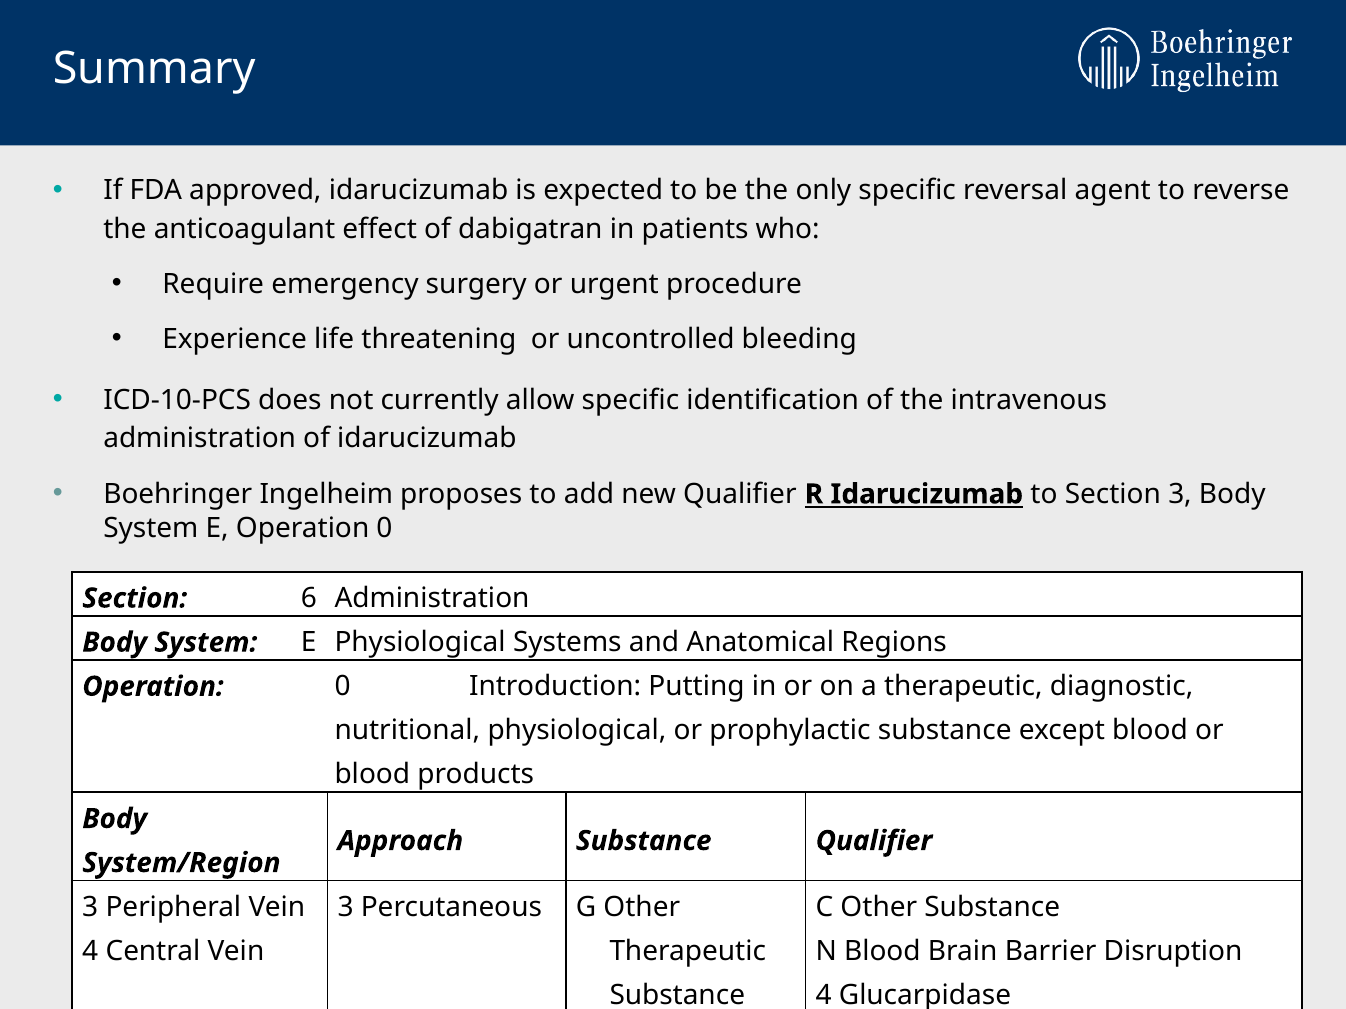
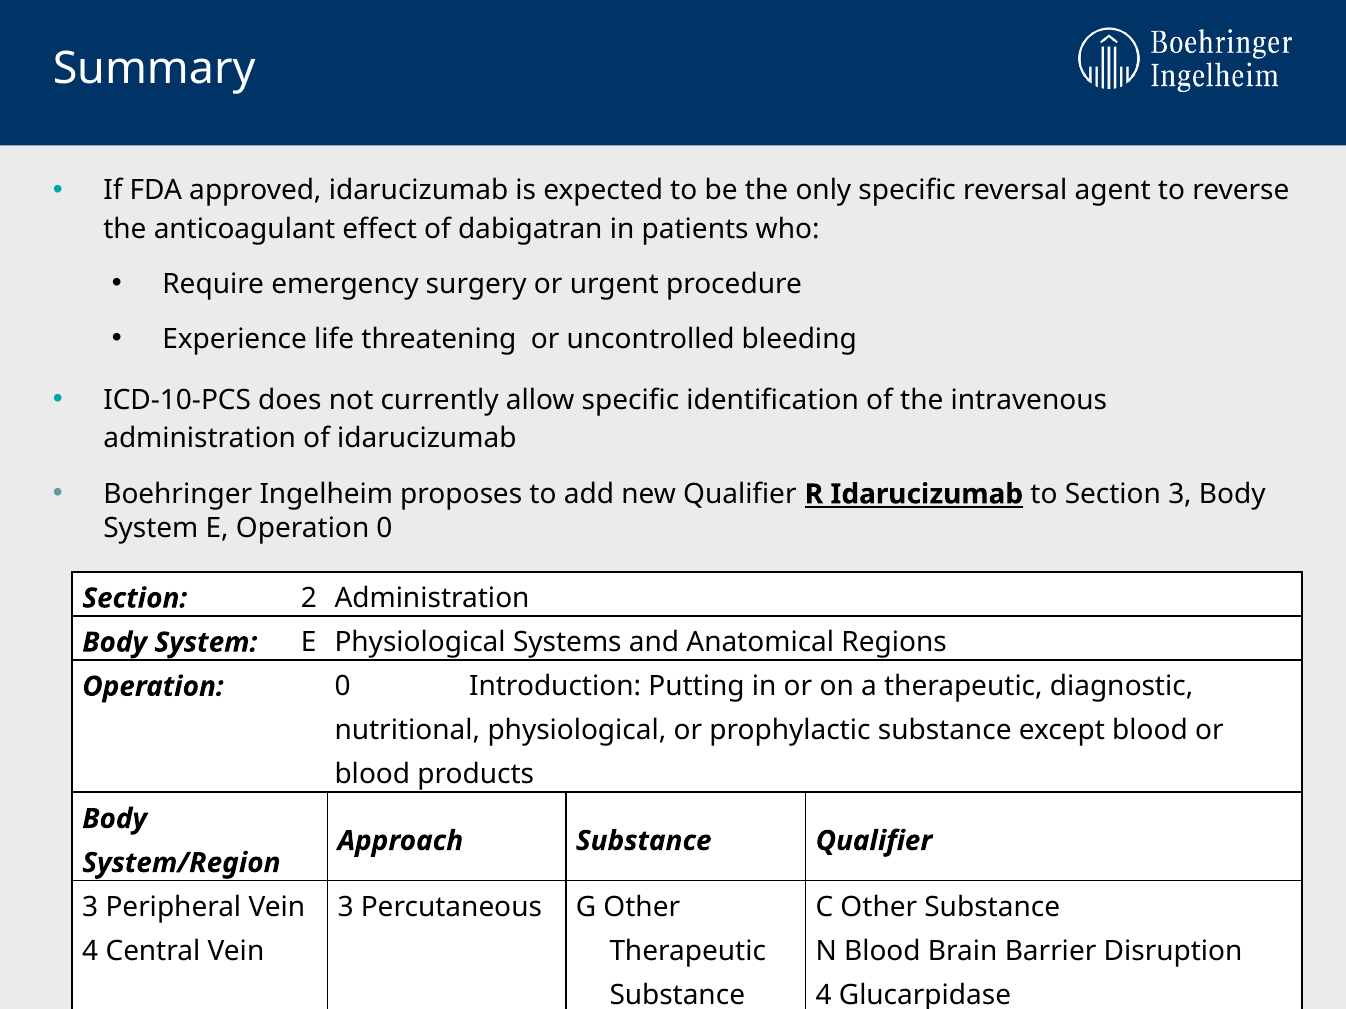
6: 6 -> 2
